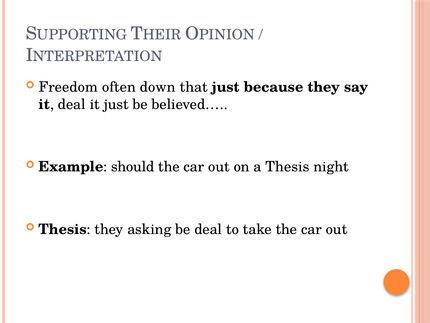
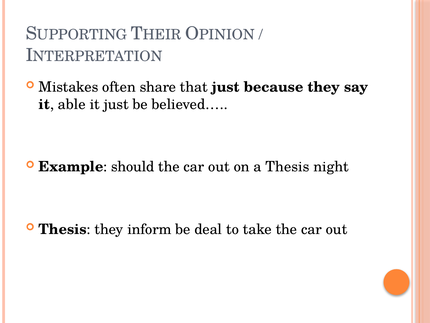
Freedom: Freedom -> Mistakes
down: down -> share
it deal: deal -> able
asking: asking -> inform
